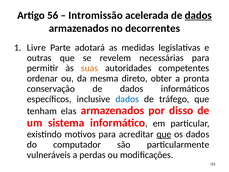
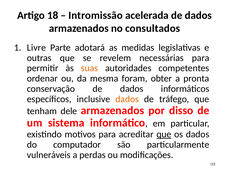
56: 56 -> 18
dados at (198, 15) underline: present -> none
decorrentes: decorrentes -> consultados
direto: direto -> foram
dados at (127, 99) colour: blue -> orange
elas: elas -> dele
